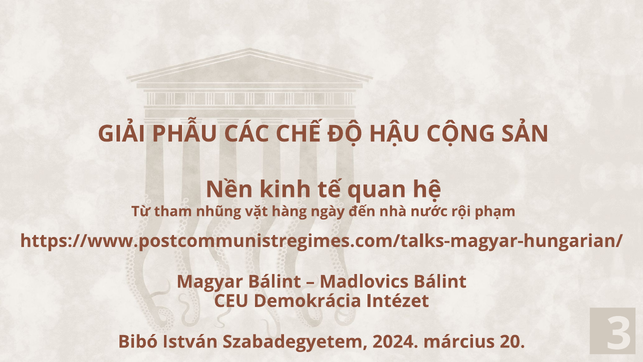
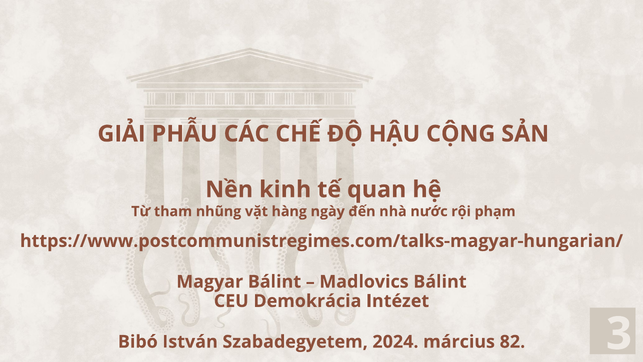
20: 20 -> 82
